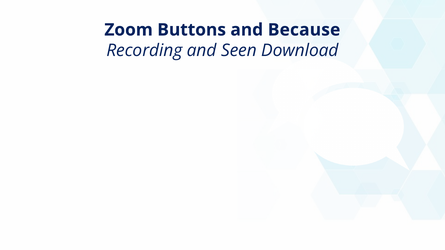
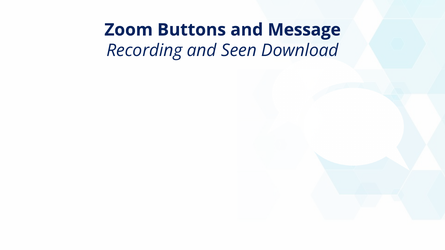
Because: Because -> Message
